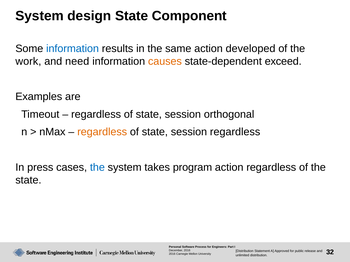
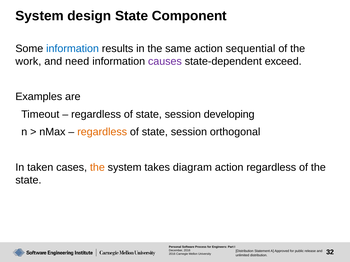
developed: developed -> sequential
causes colour: orange -> purple
orthogonal: orthogonal -> developing
session regardless: regardless -> orthogonal
press: press -> taken
the at (97, 168) colour: blue -> orange
program: program -> diagram
